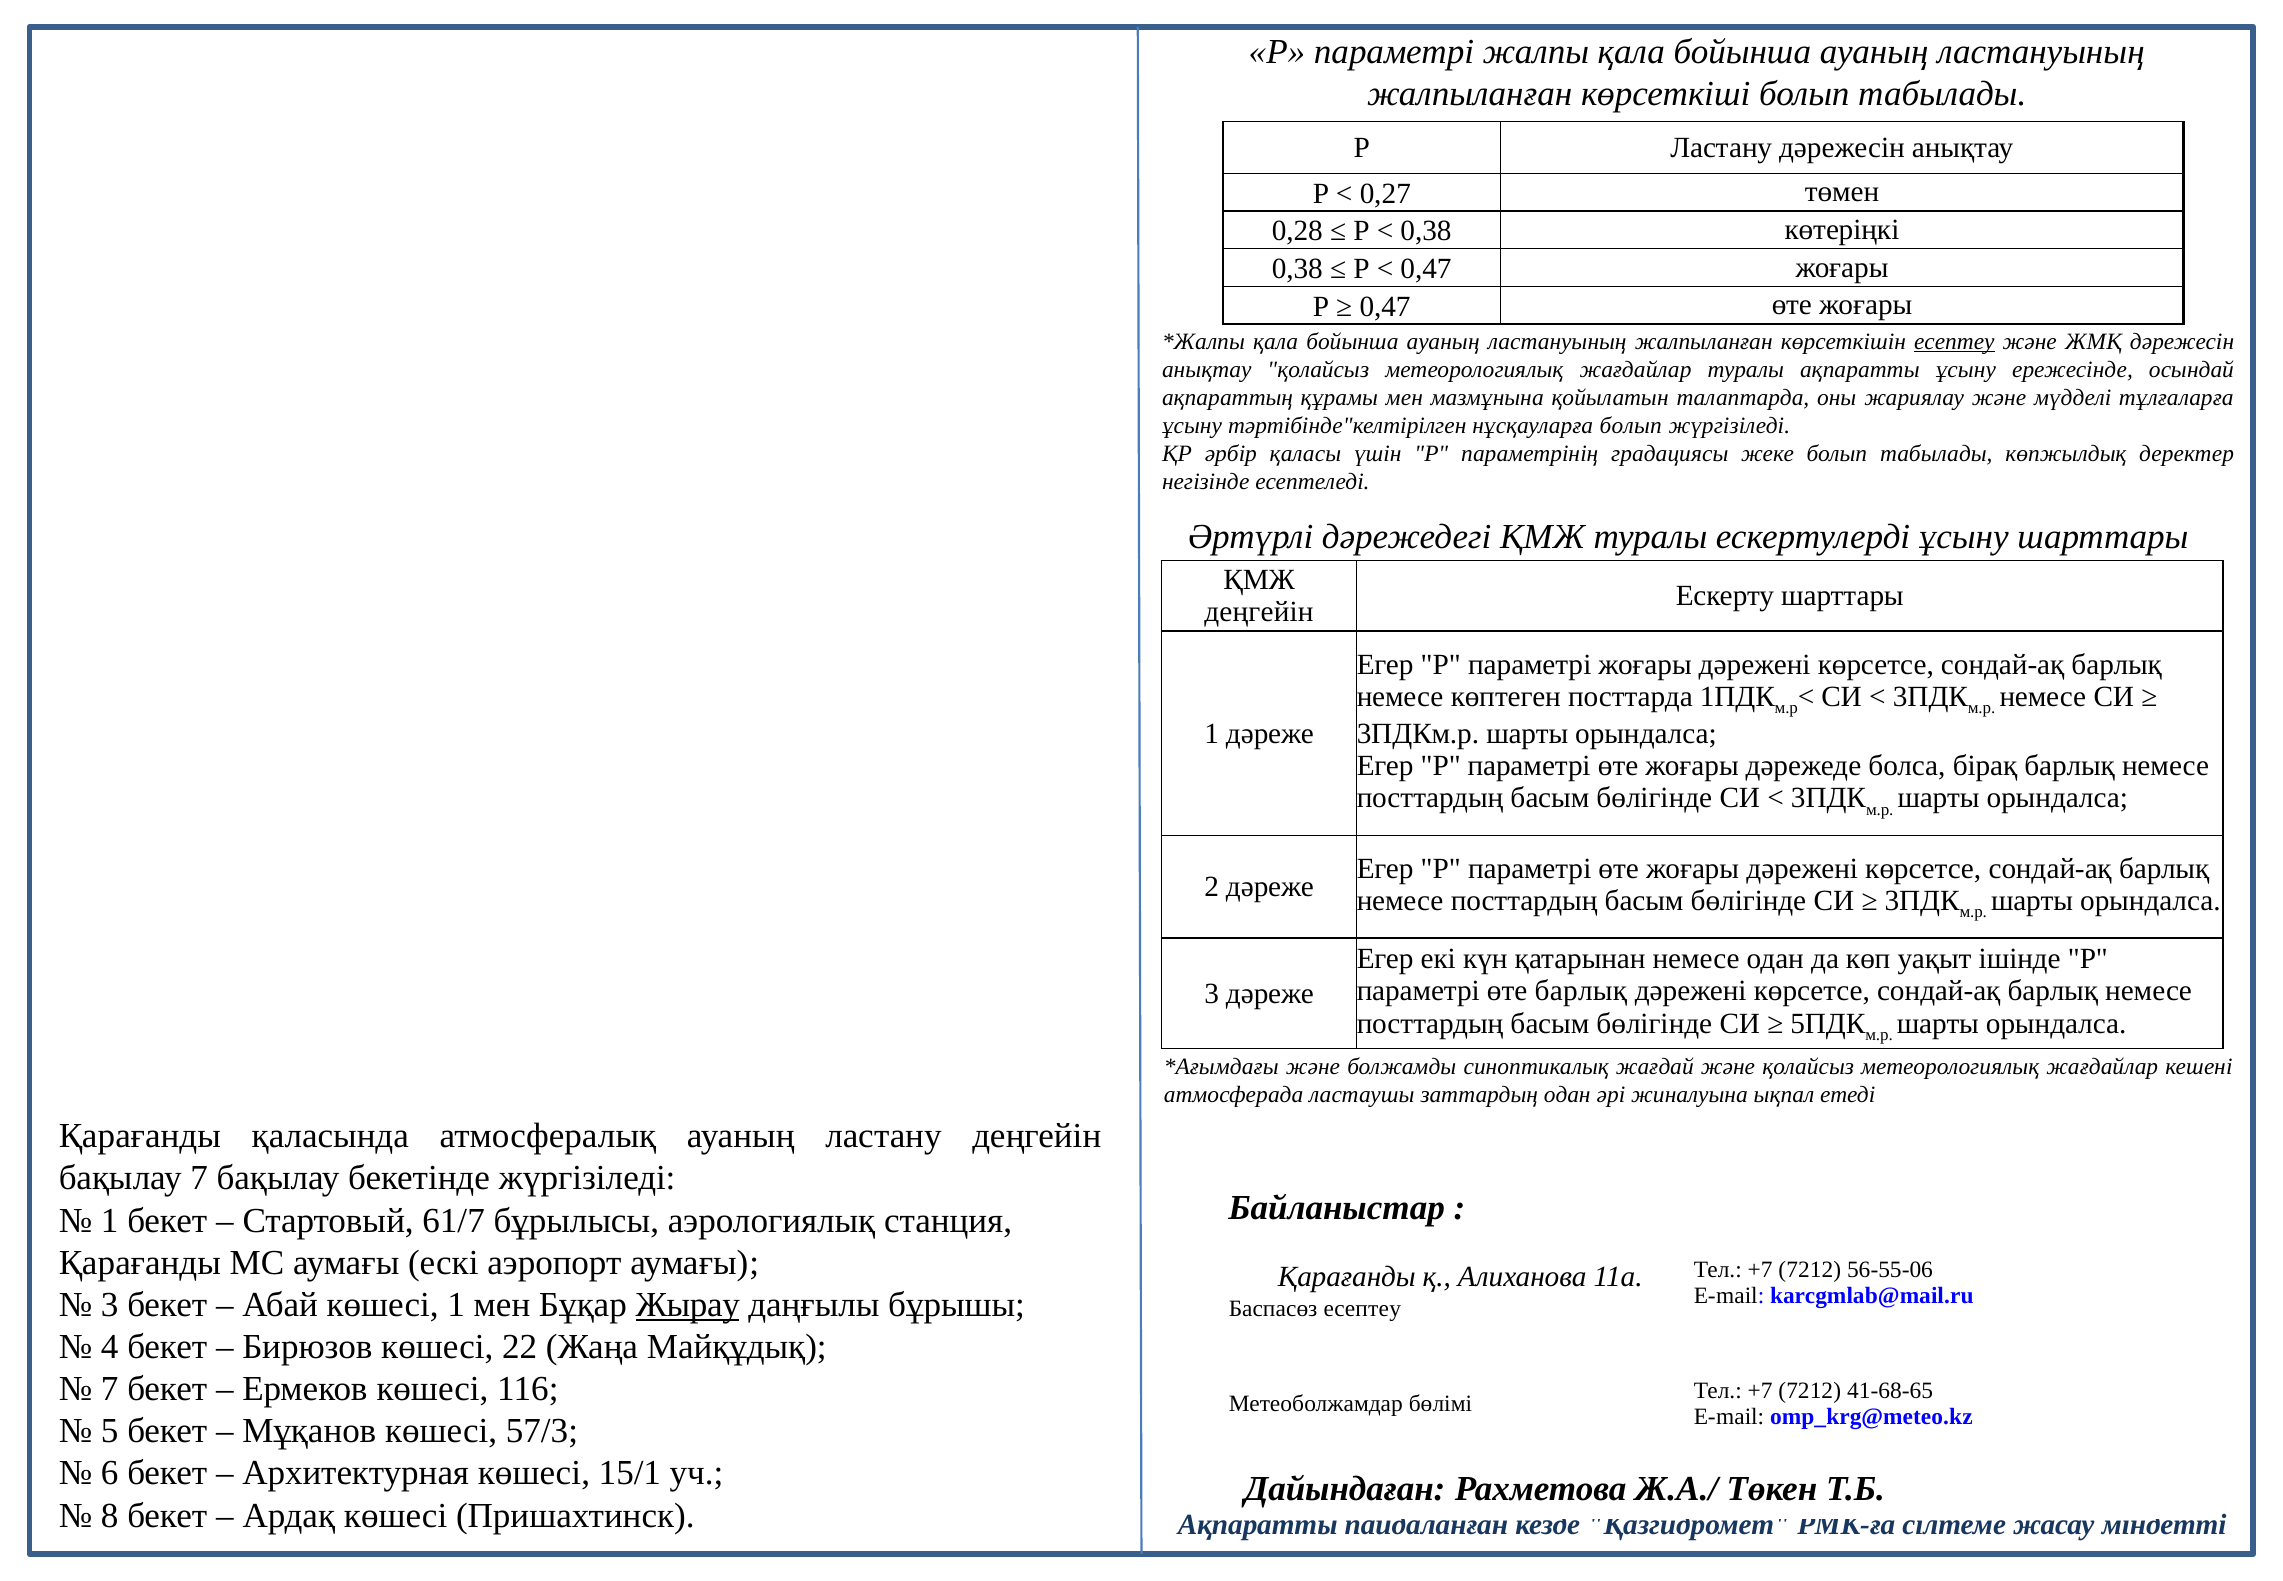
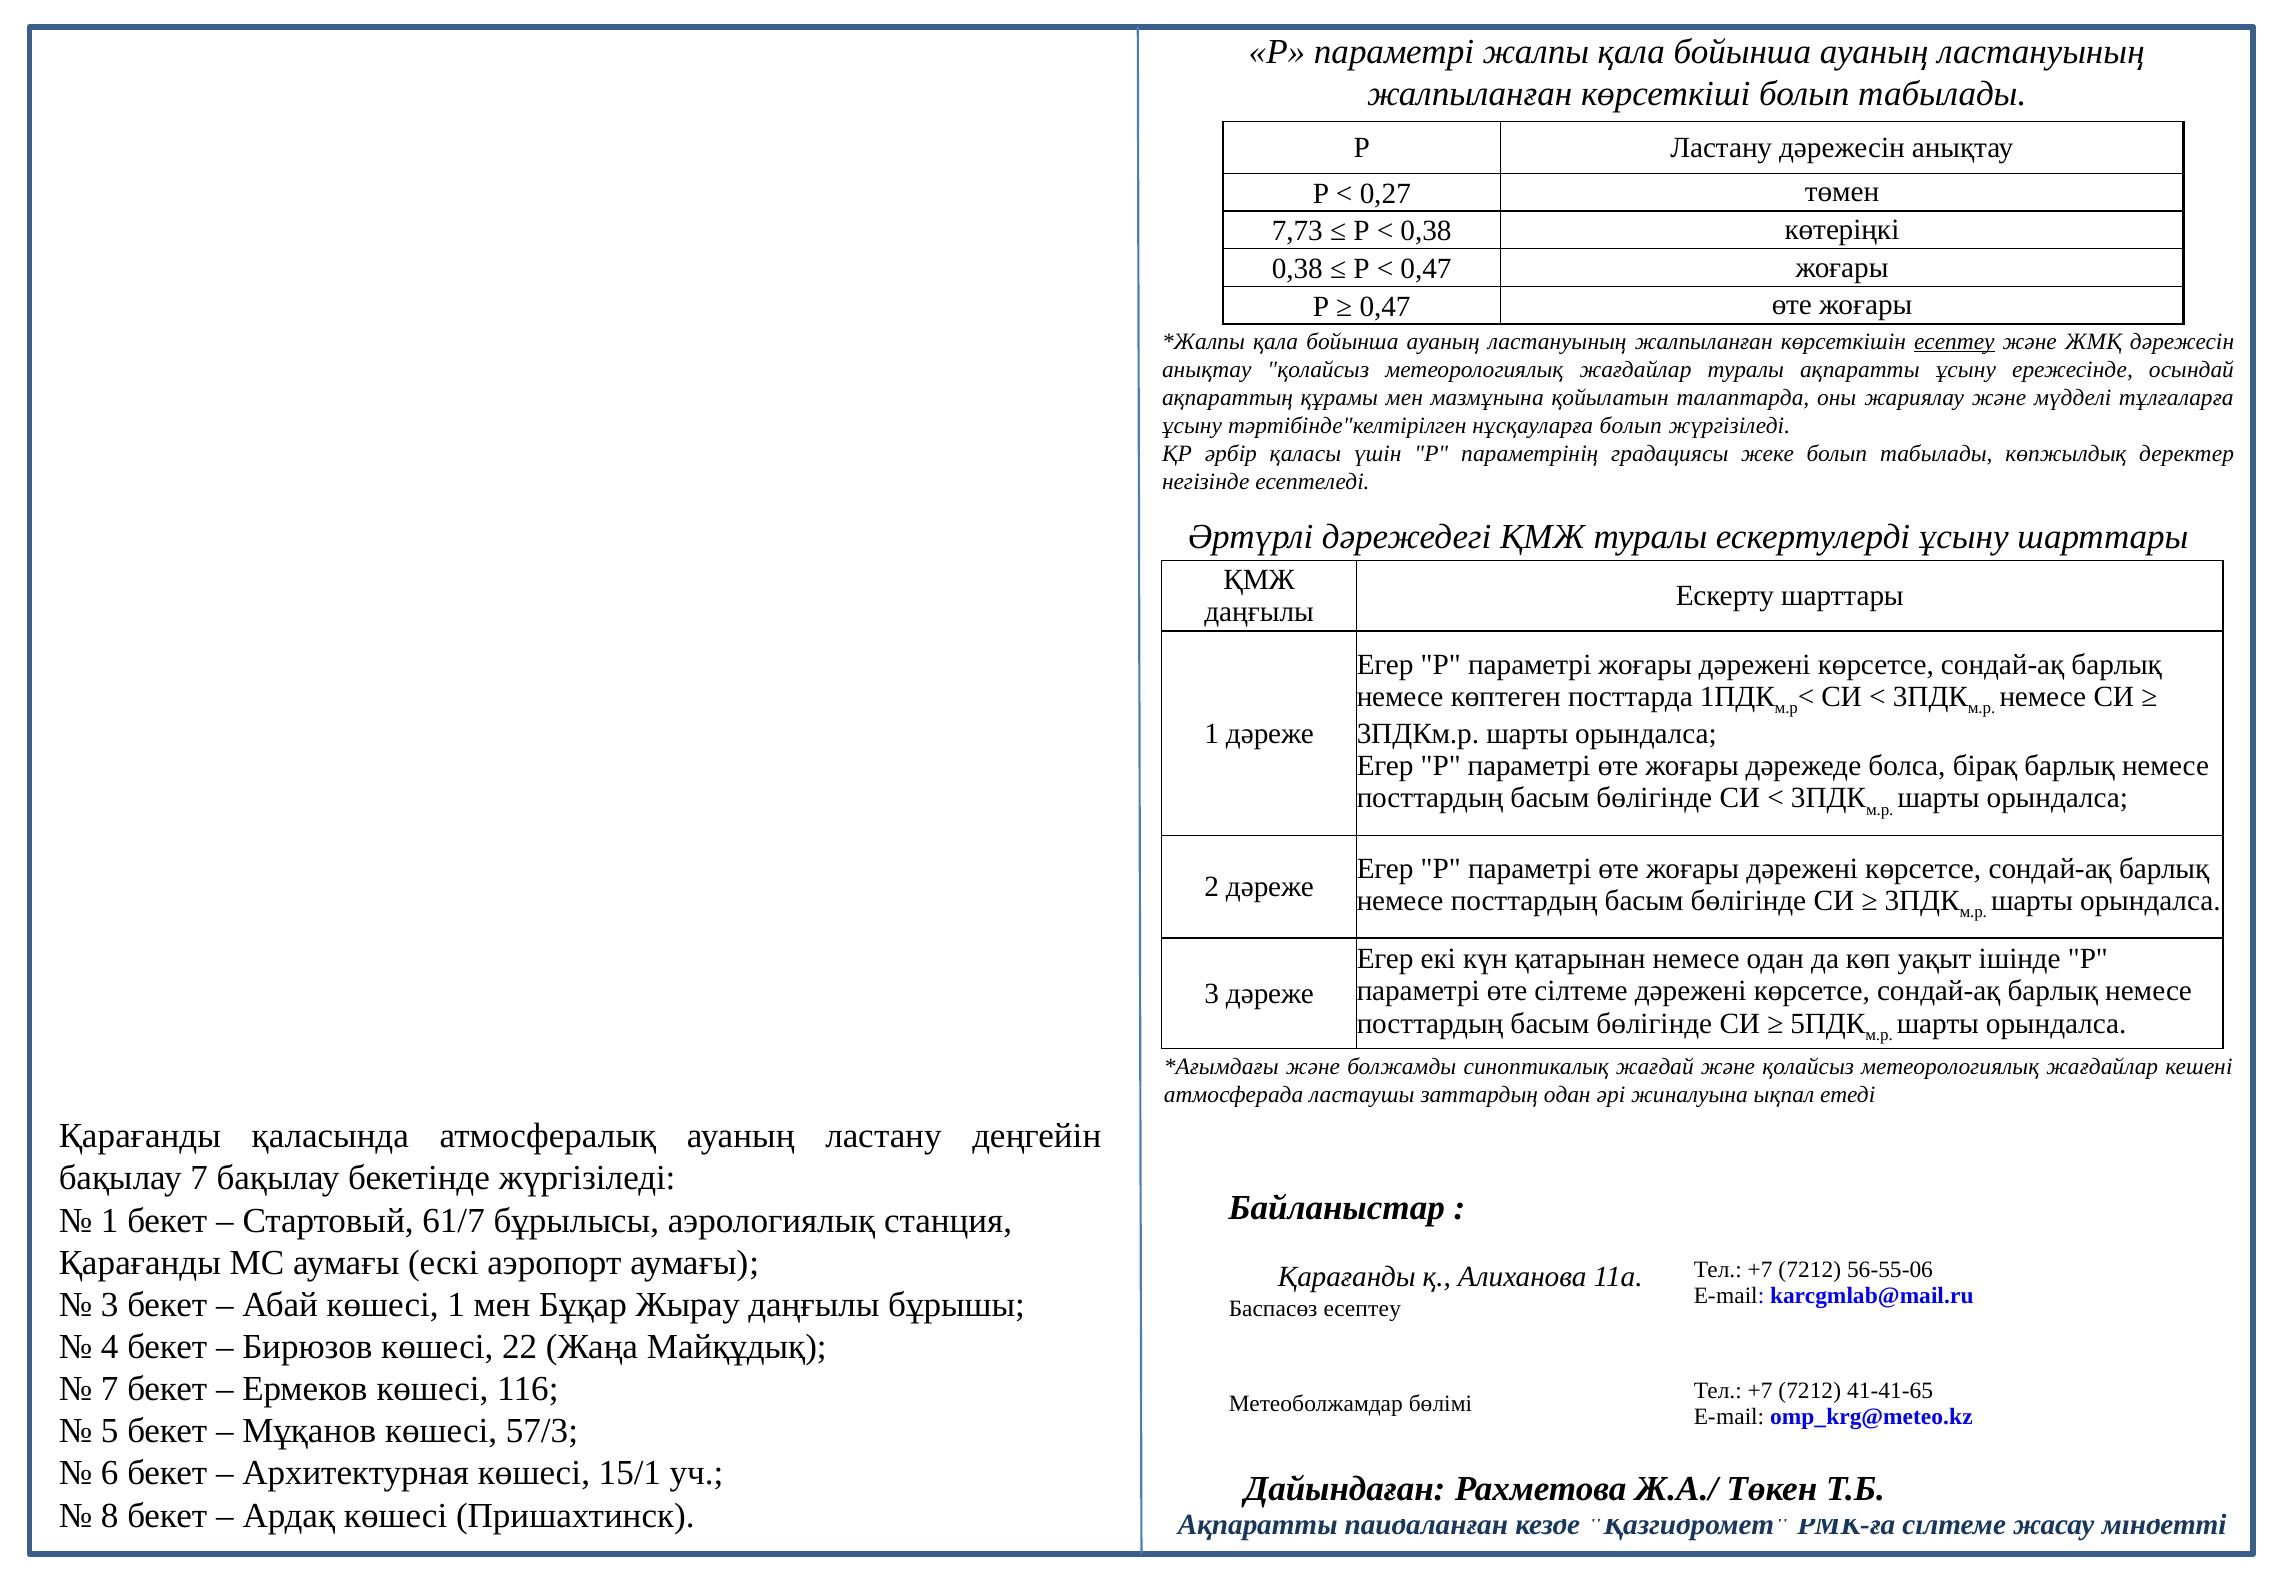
0,28: 0,28 -> 7,73
деңгейін at (1259, 612): деңгейін -> даңғылы
өте барлық: барлық -> сілтеме
Жырау underline: present -> none
41-68-65: 41-68-65 -> 41-41-65
